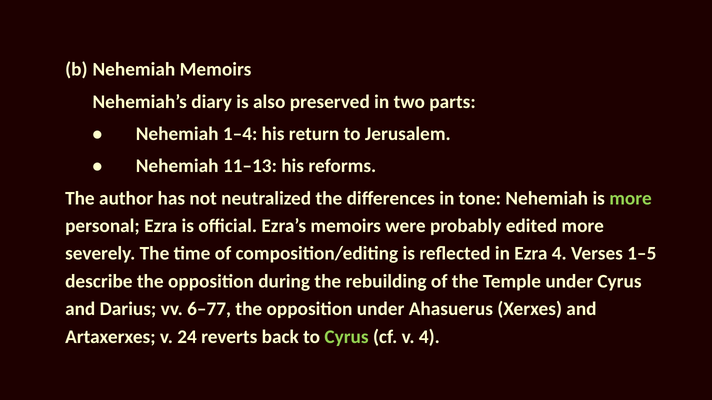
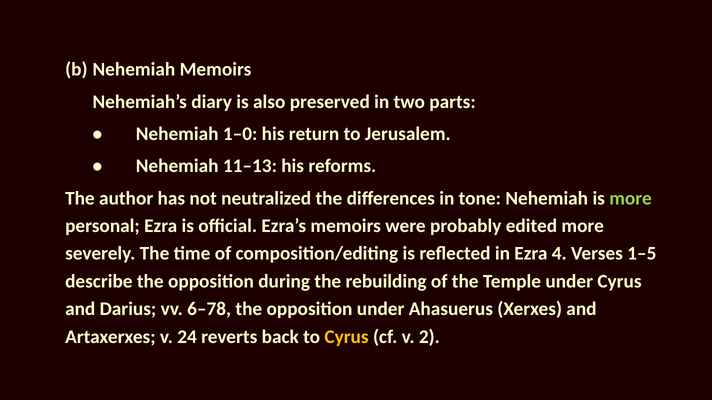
1–4: 1–4 -> 1–0
6–77: 6–77 -> 6–78
Cyrus at (347, 337) colour: light green -> yellow
v 4: 4 -> 2
